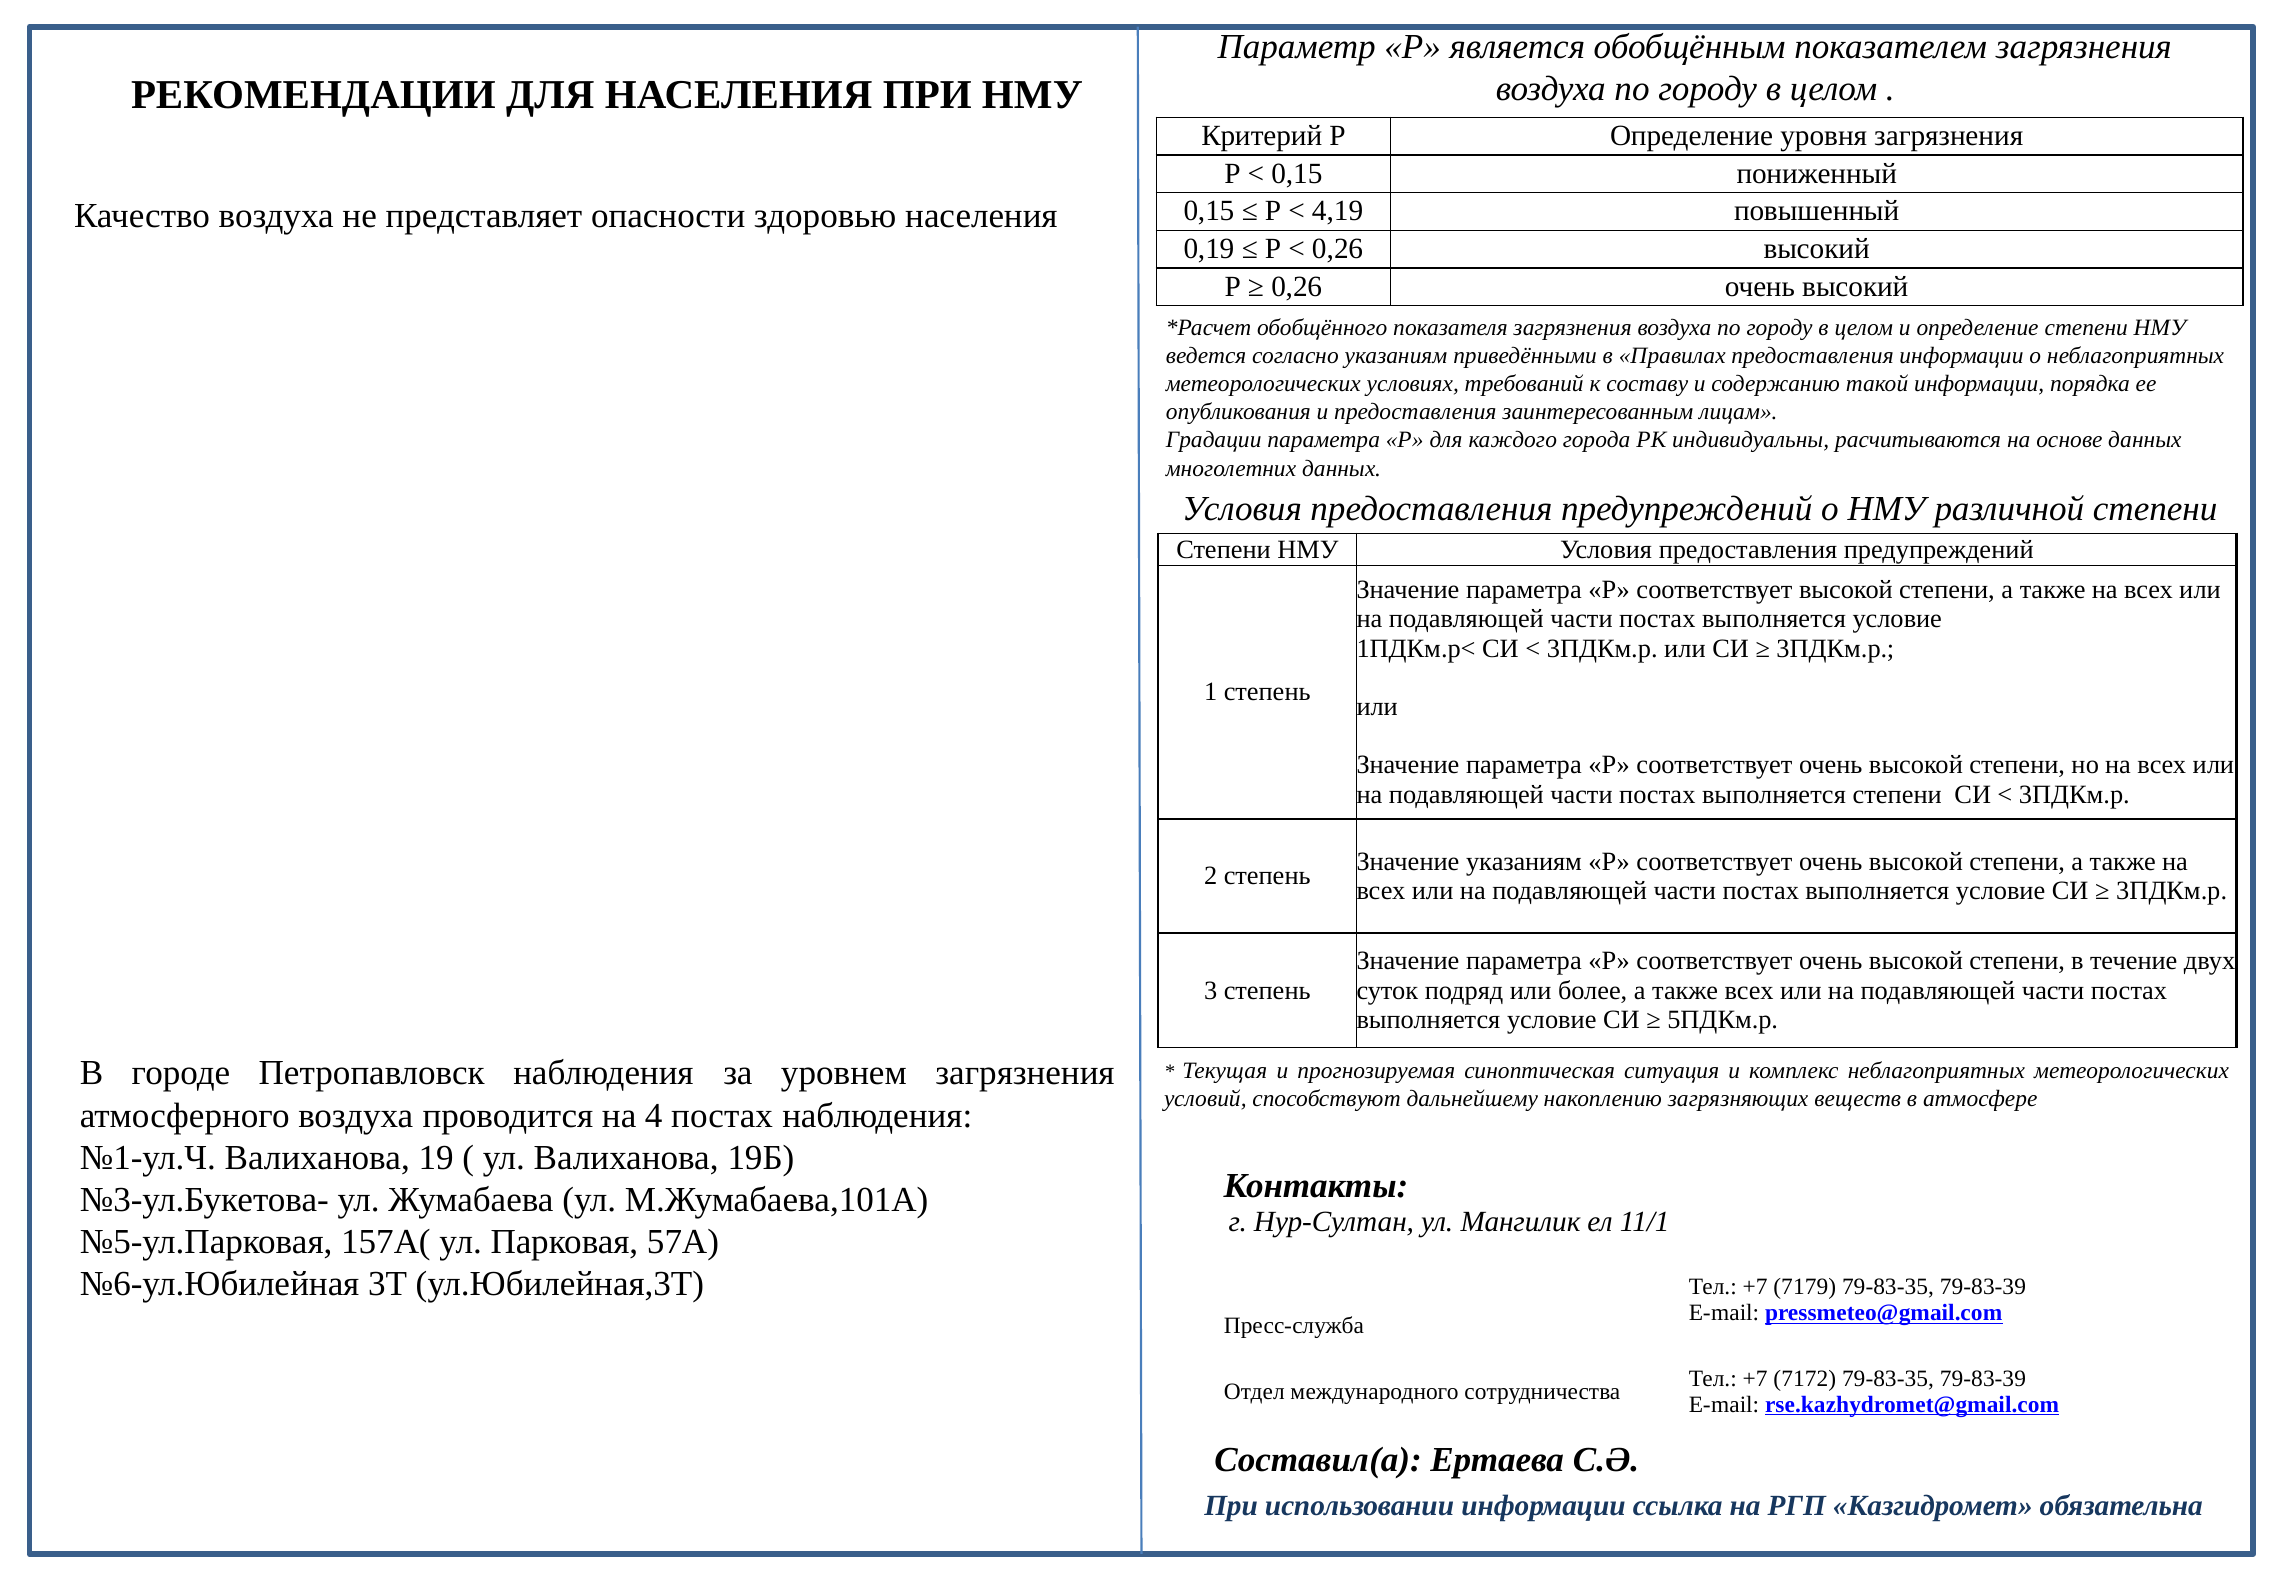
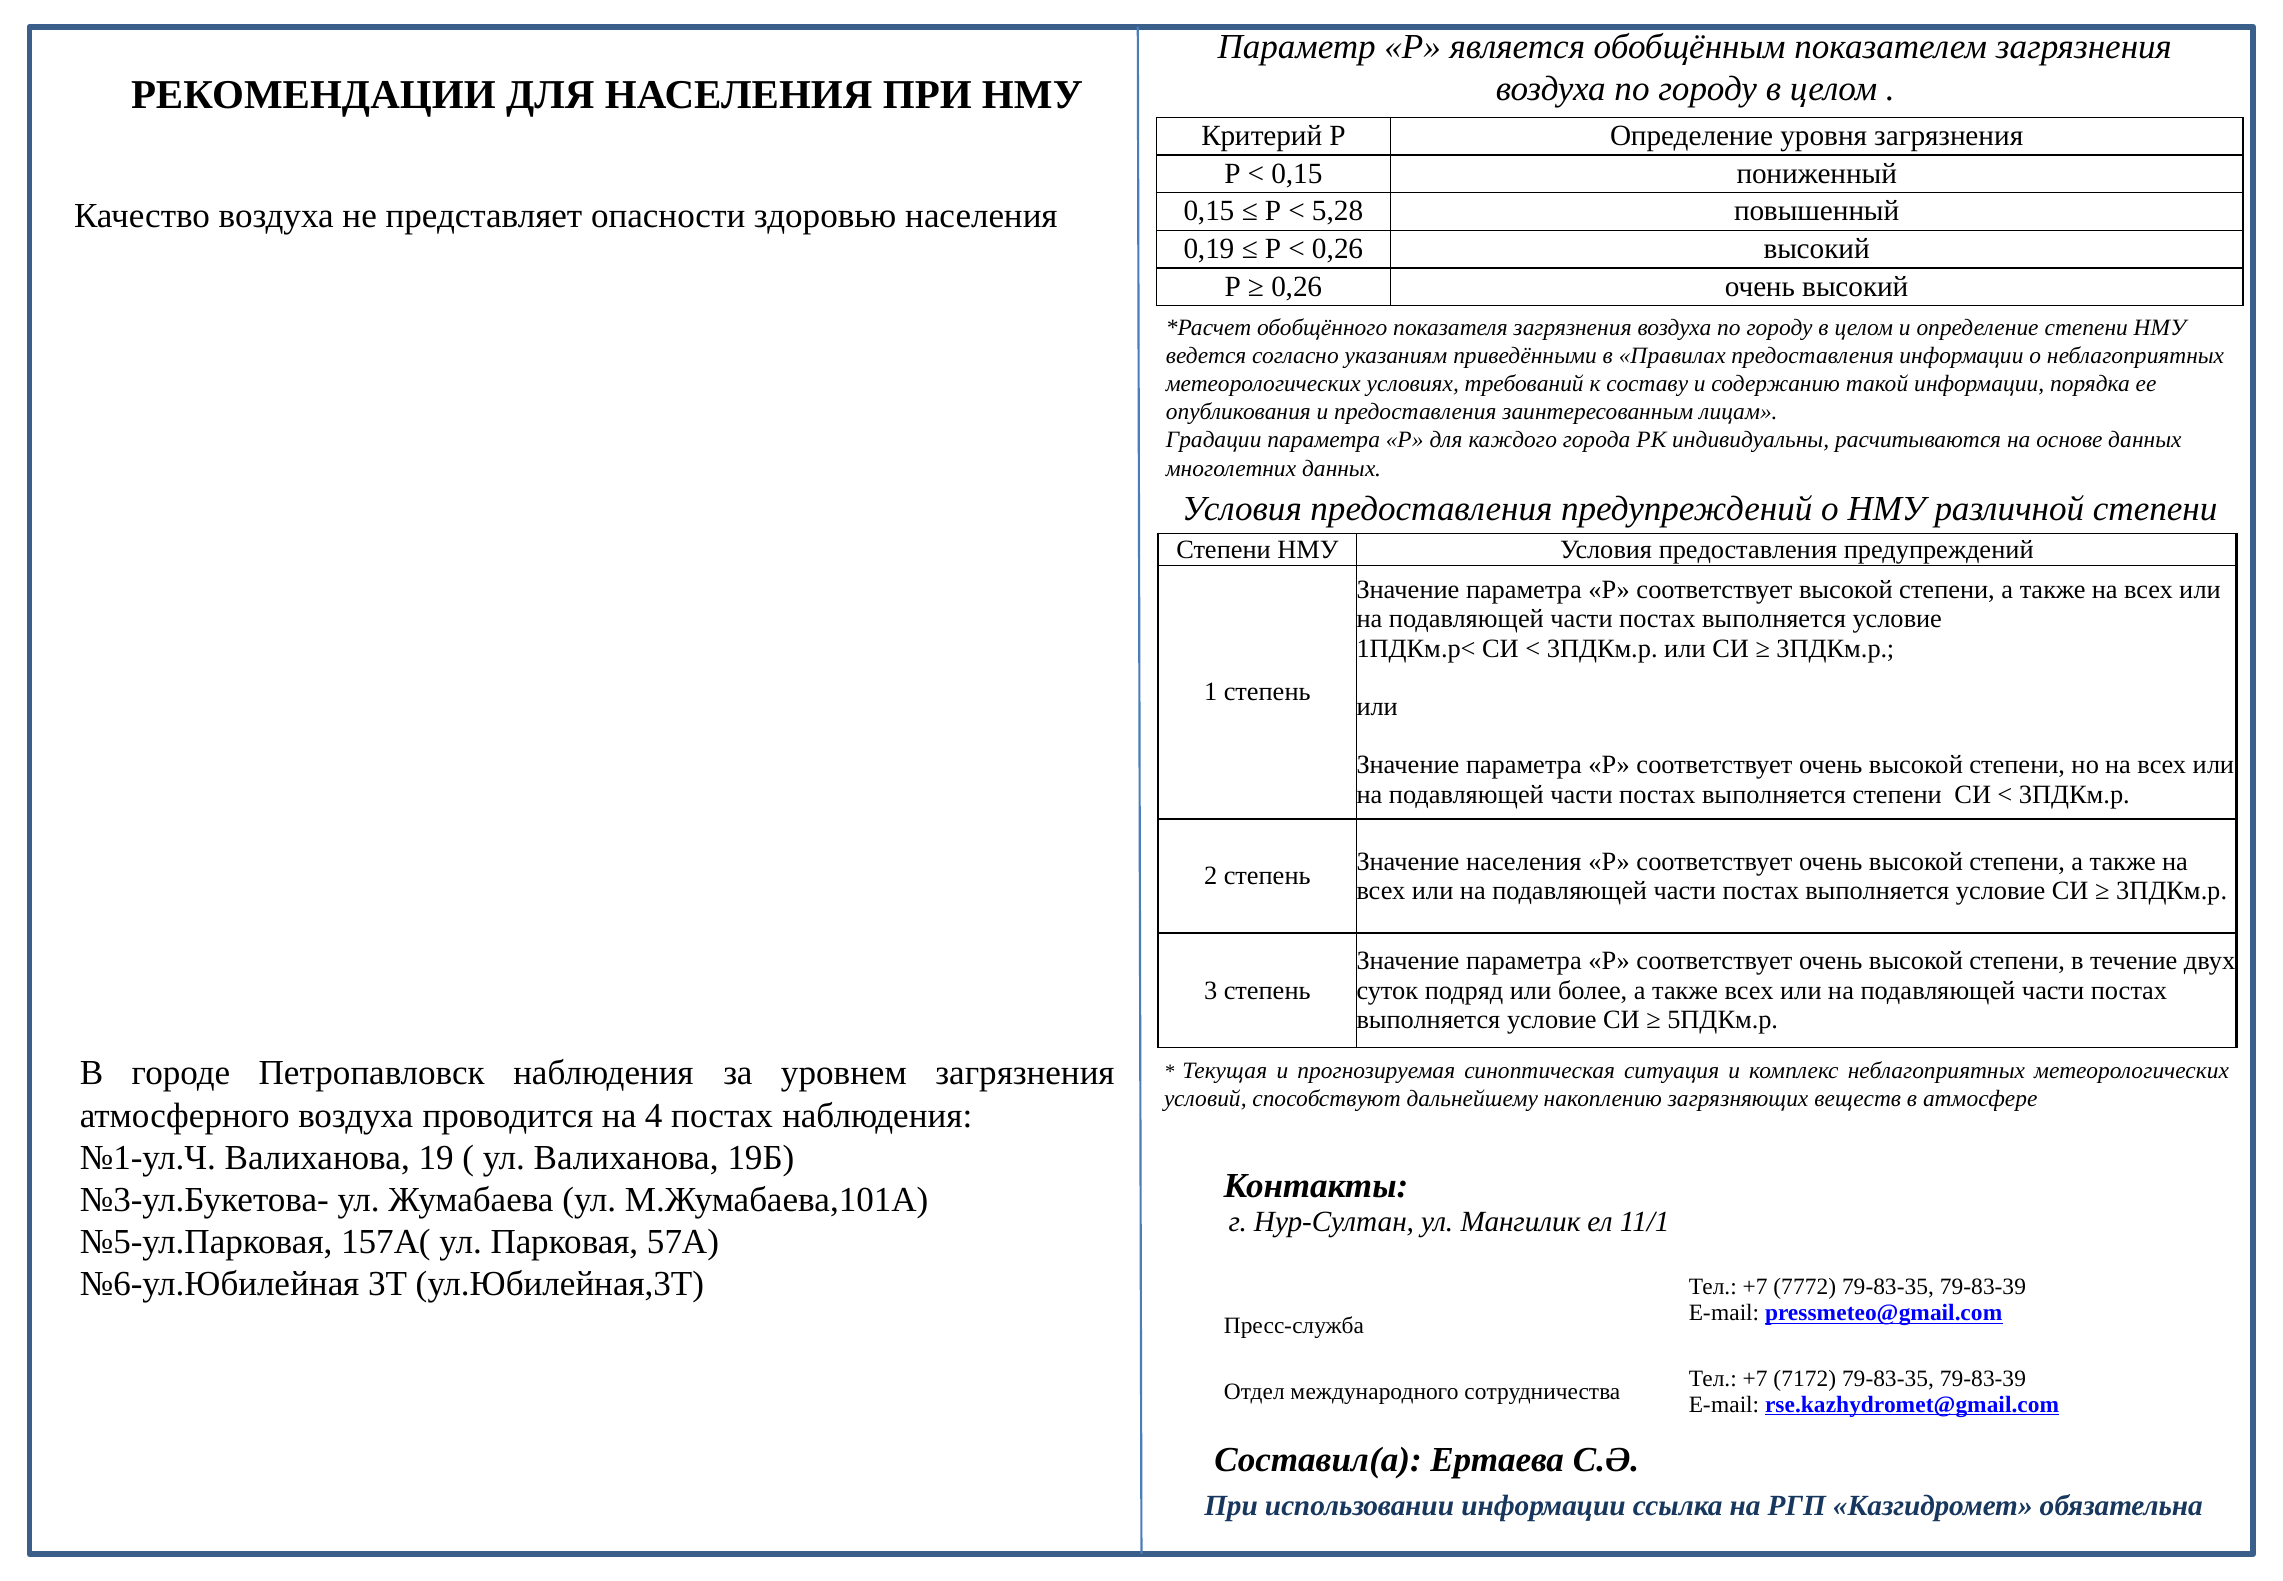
4,19: 4,19 -> 5,28
Значение указаниям: указаниям -> населения
7179: 7179 -> 7772
